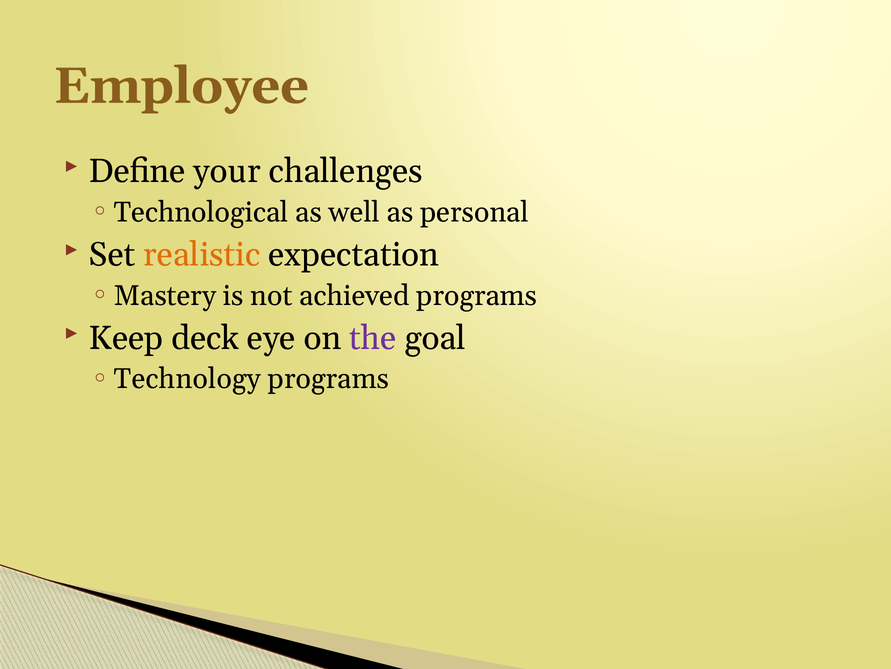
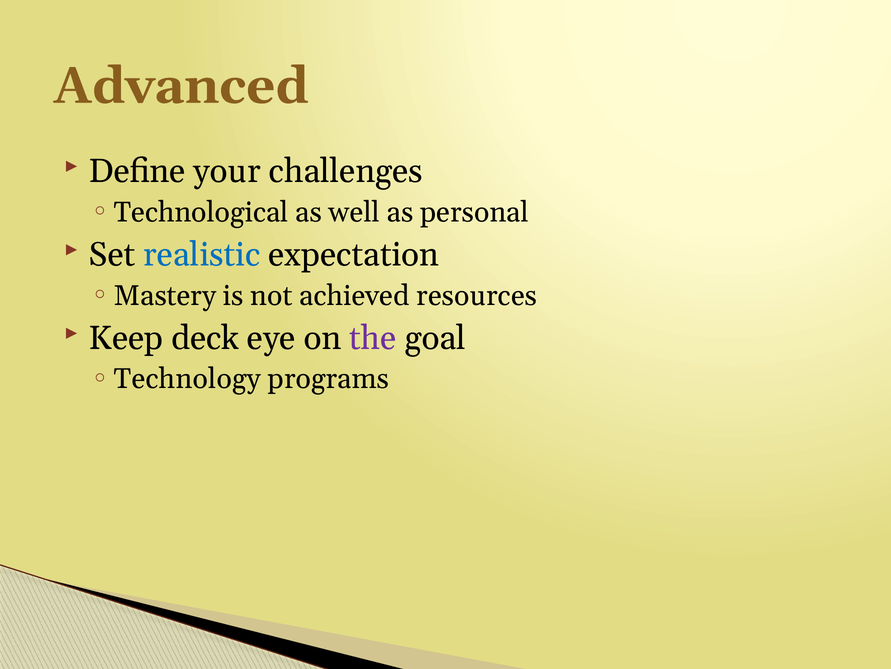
Employee: Employee -> Advanced
realistic colour: orange -> blue
achieved programs: programs -> resources
